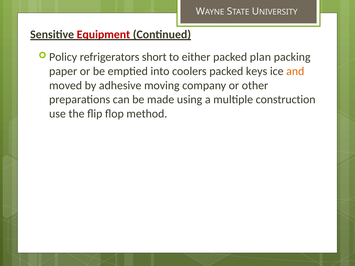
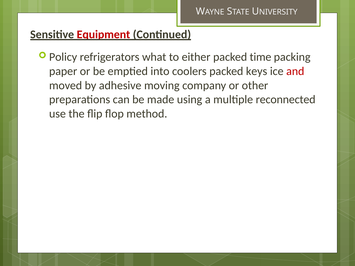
short: short -> what
plan: plan -> time
and colour: orange -> red
construction: construction -> reconnected
